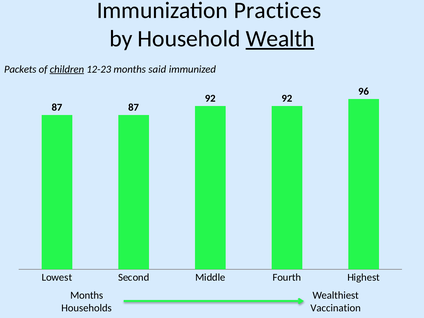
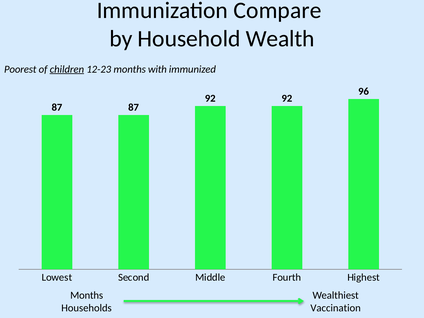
Practices: Practices -> Compare
Wealth underline: present -> none
Packets: Packets -> Poorest
said: said -> with
